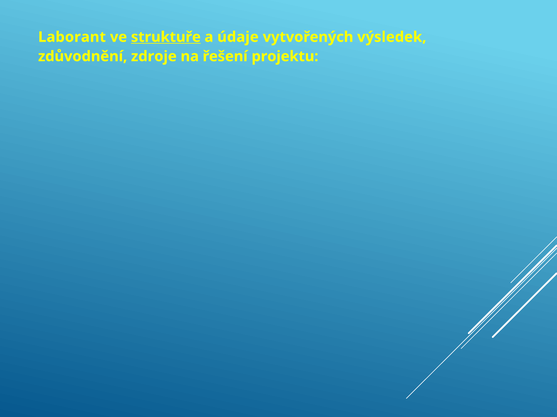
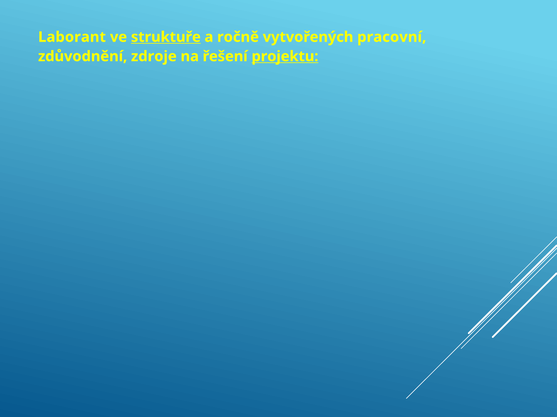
údaje: údaje -> ročně
výsledek: výsledek -> pracovní
projektu underline: none -> present
